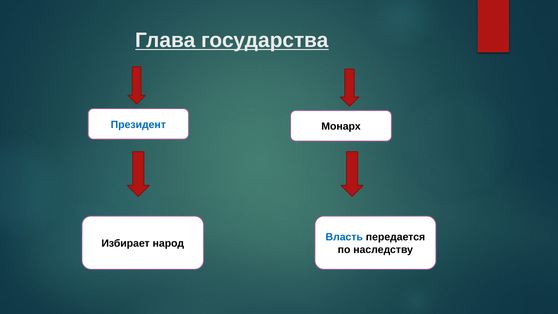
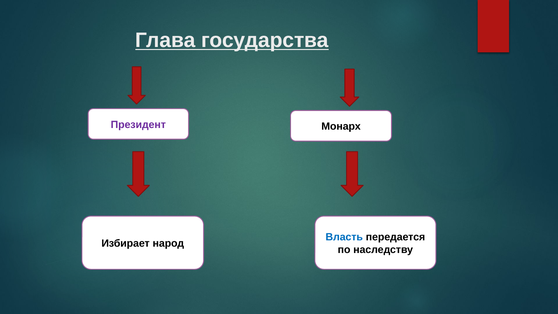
Президент colour: blue -> purple
